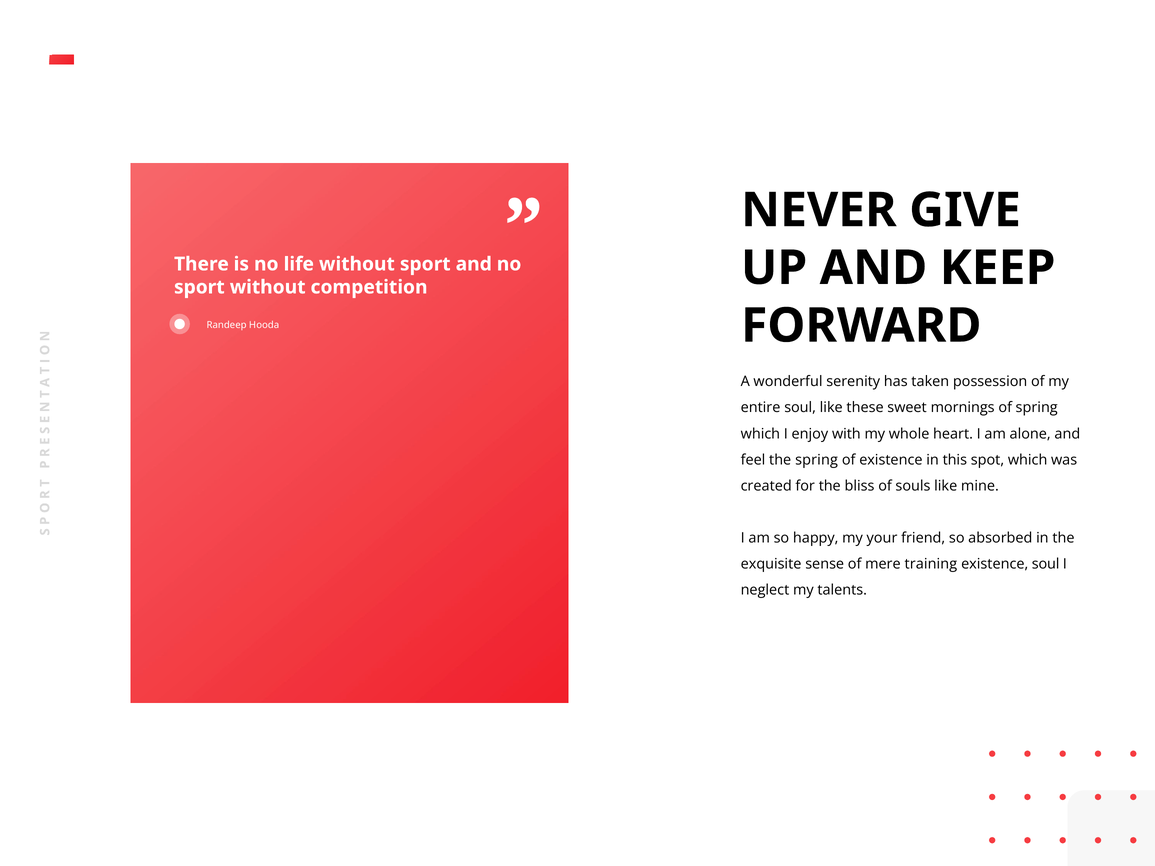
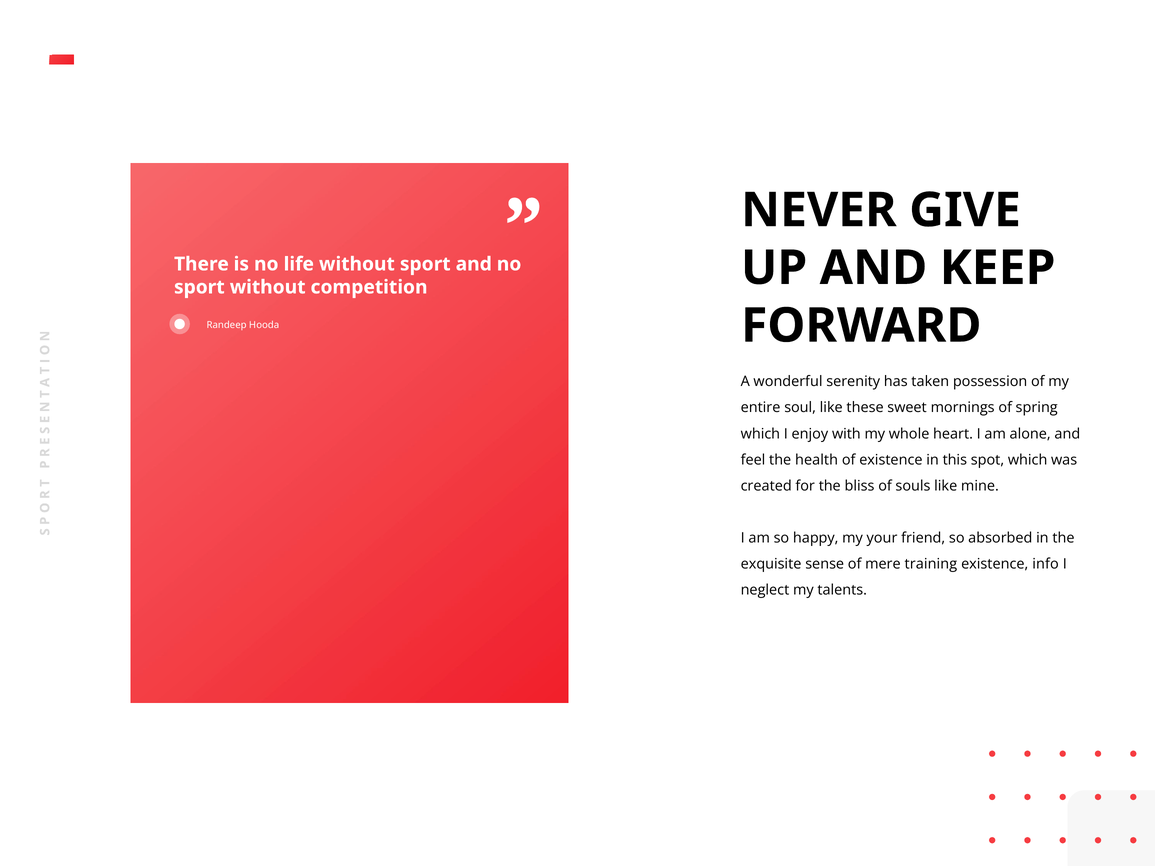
the spring: spring -> health
existence soul: soul -> info
